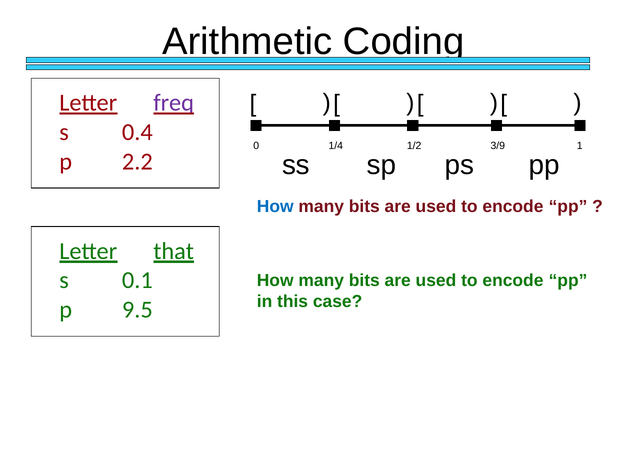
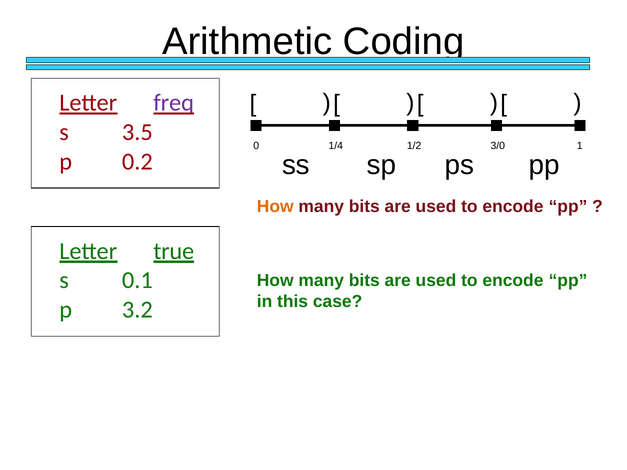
0.4: 0.4 -> 3.5
3/9: 3/9 -> 3/0
2.2: 2.2 -> 0.2
How at (275, 206) colour: blue -> orange
that: that -> true
9.5: 9.5 -> 3.2
